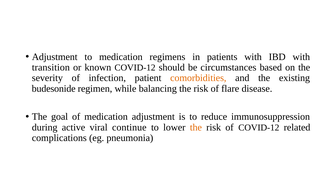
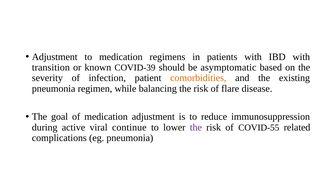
known COVID-12: COVID-12 -> COVID-39
circumstances: circumstances -> asymptomatic
budesonide at (54, 89): budesonide -> pneumonia
the at (196, 127) colour: orange -> purple
of COVID-12: COVID-12 -> COVID-55
